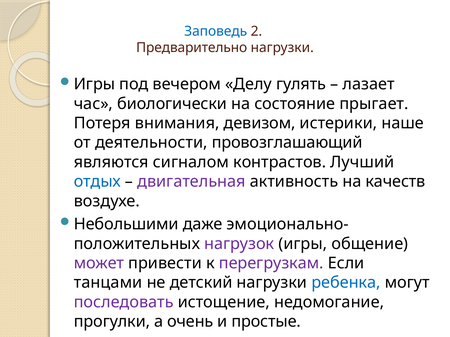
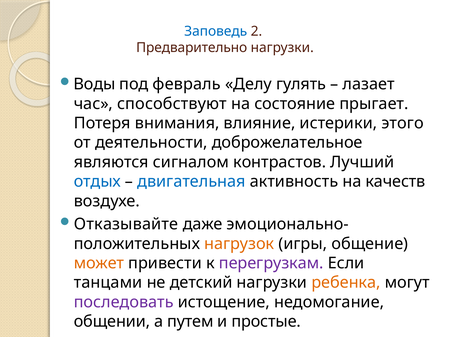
Игры at (94, 84): Игры -> Воды
вечером: вечером -> февраль
биологически: биологически -> способствуют
девизом: девизом -> влияние
наше: наше -> этого
провозглашающий: провозглашающий -> доброжелательное
двигательная colour: purple -> blue
Небольшими: Небольшими -> Отказывайте
нагрузок colour: purple -> orange
может colour: purple -> orange
ребенка colour: blue -> orange
прогулки: прогулки -> общении
очень: очень -> путем
